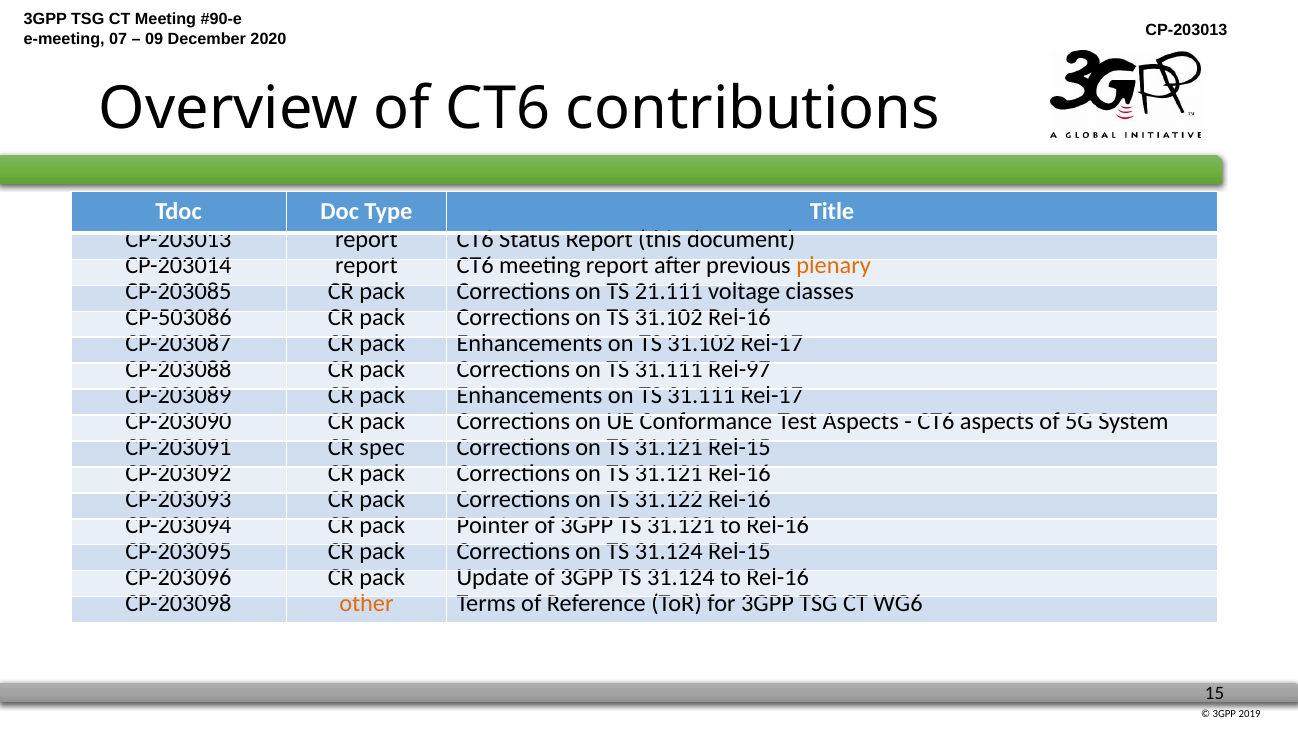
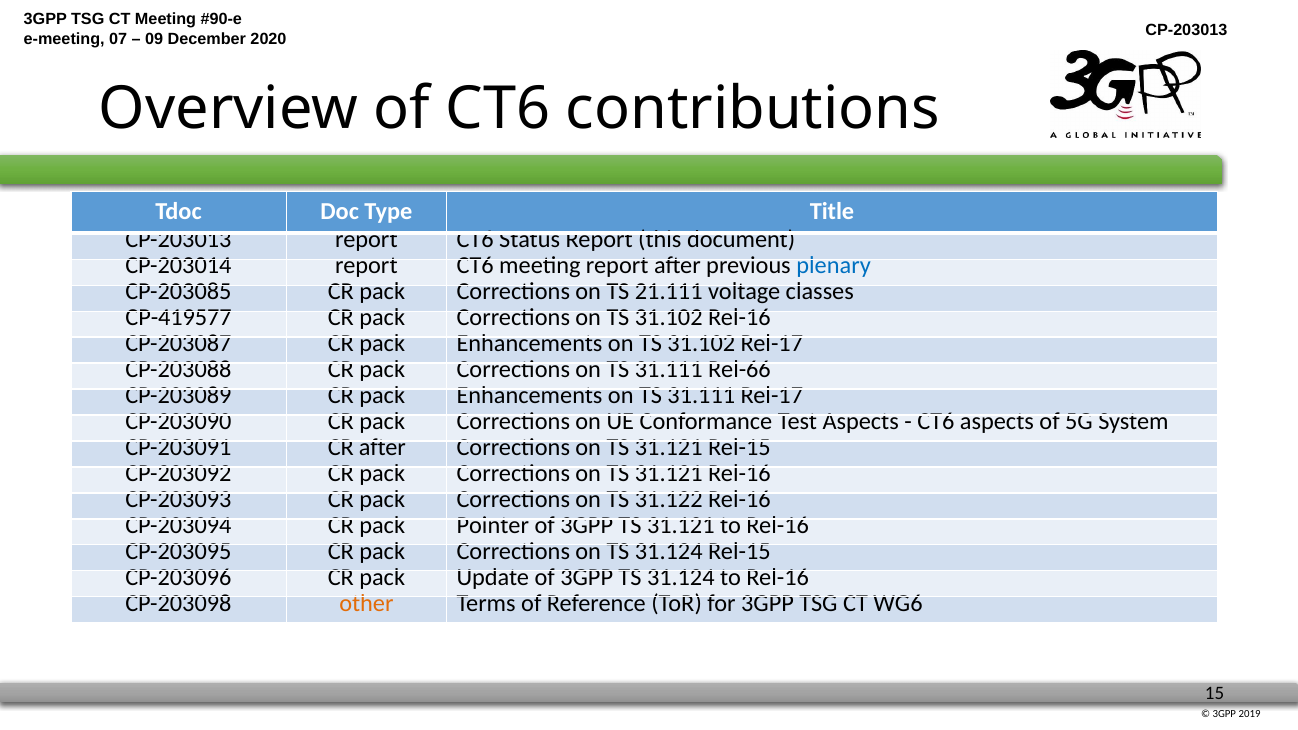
plenary colour: orange -> blue
CP-503086: CP-503086 -> CP-419577
Rel-97: Rel-97 -> Rel-66
CR spec: spec -> after
